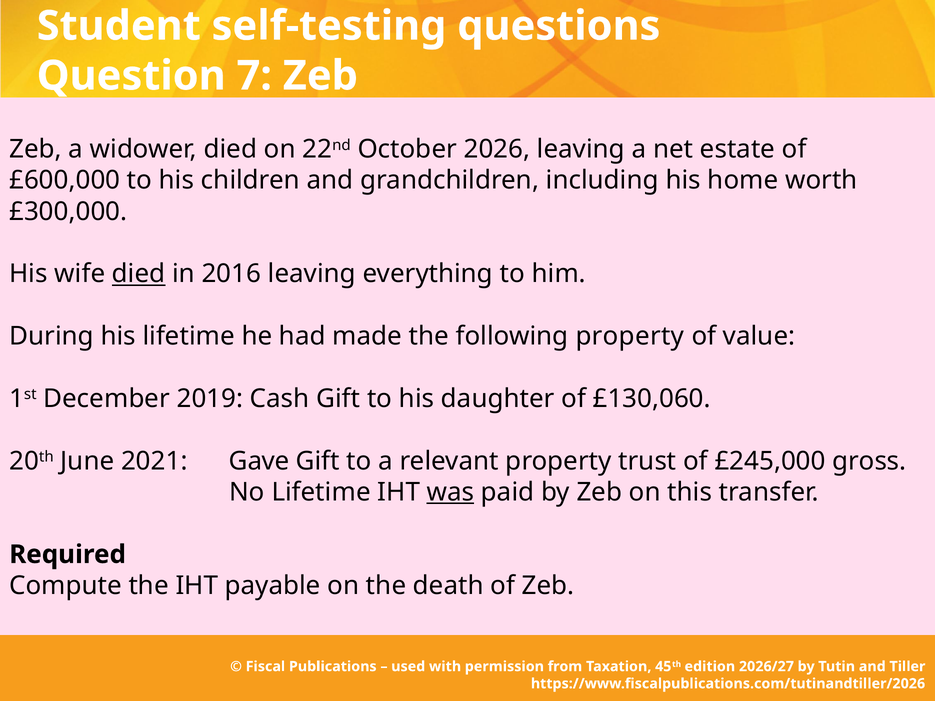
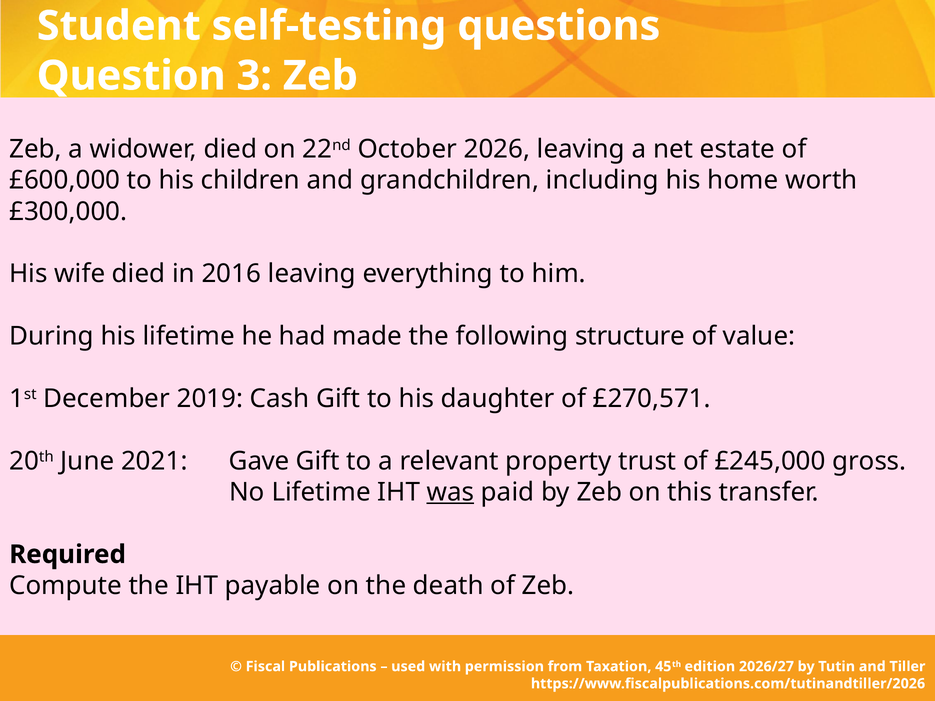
7: 7 -> 3
died at (139, 274) underline: present -> none
following property: property -> structure
£130,060: £130,060 -> £270,571
